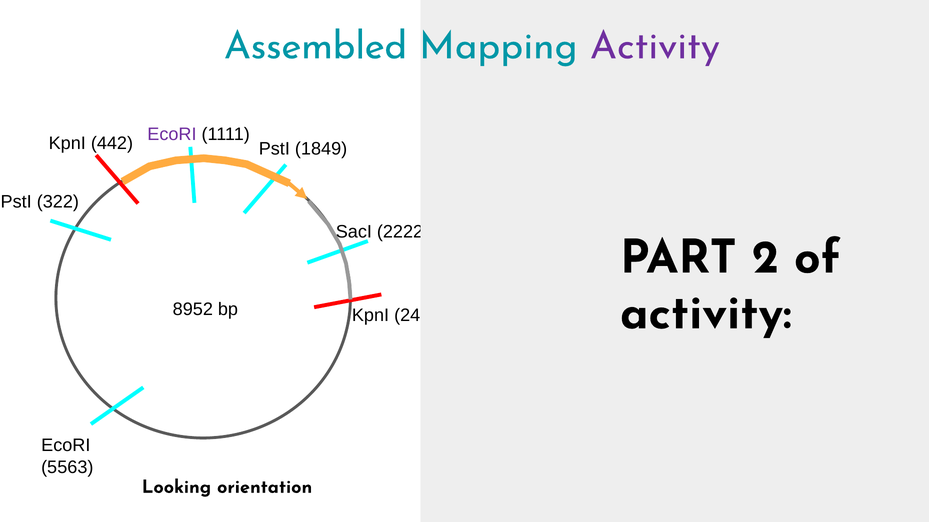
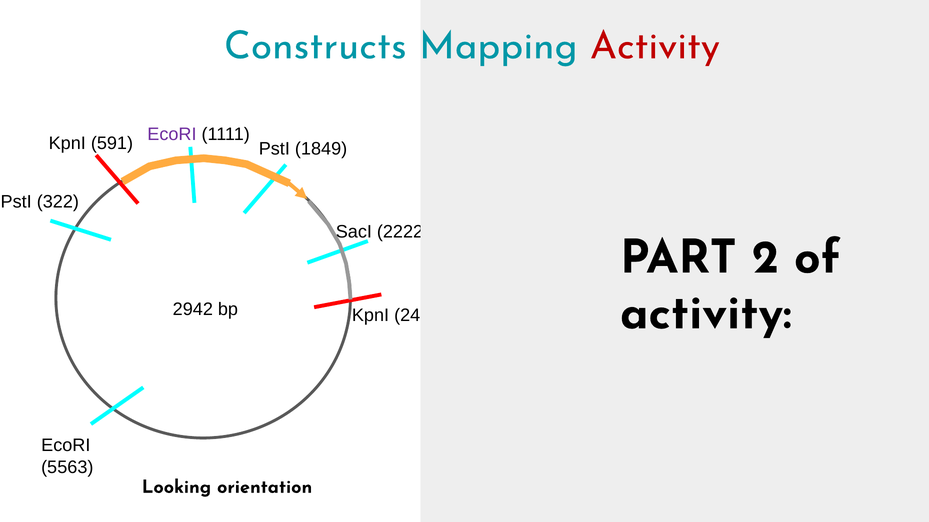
Assembled: Assembled -> Constructs
Activity at (655, 46) colour: purple -> red
442: 442 -> 591
8952: 8952 -> 2942
